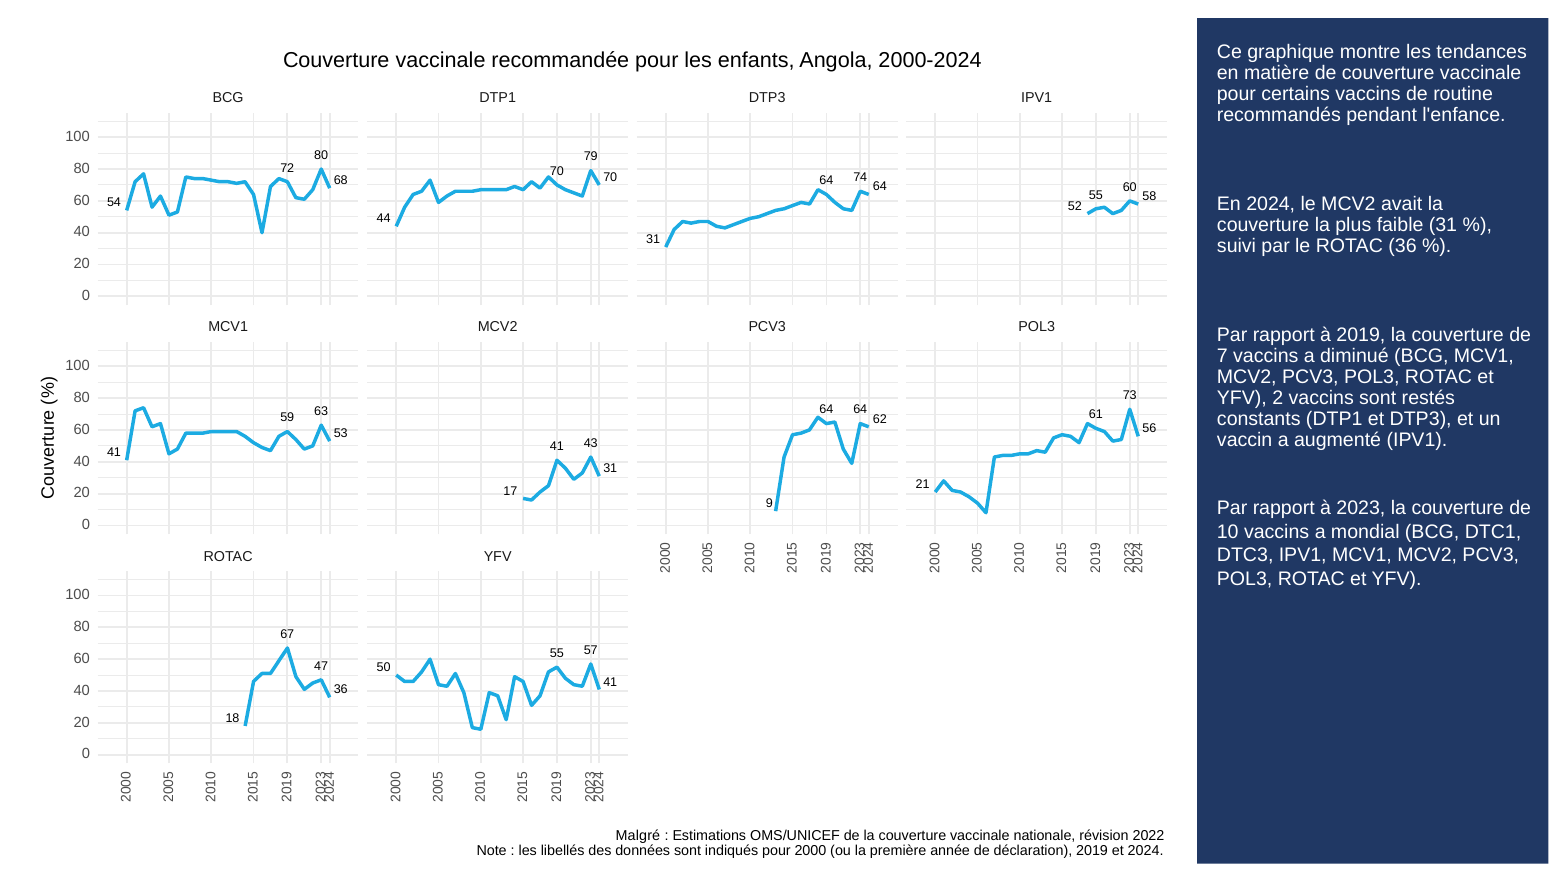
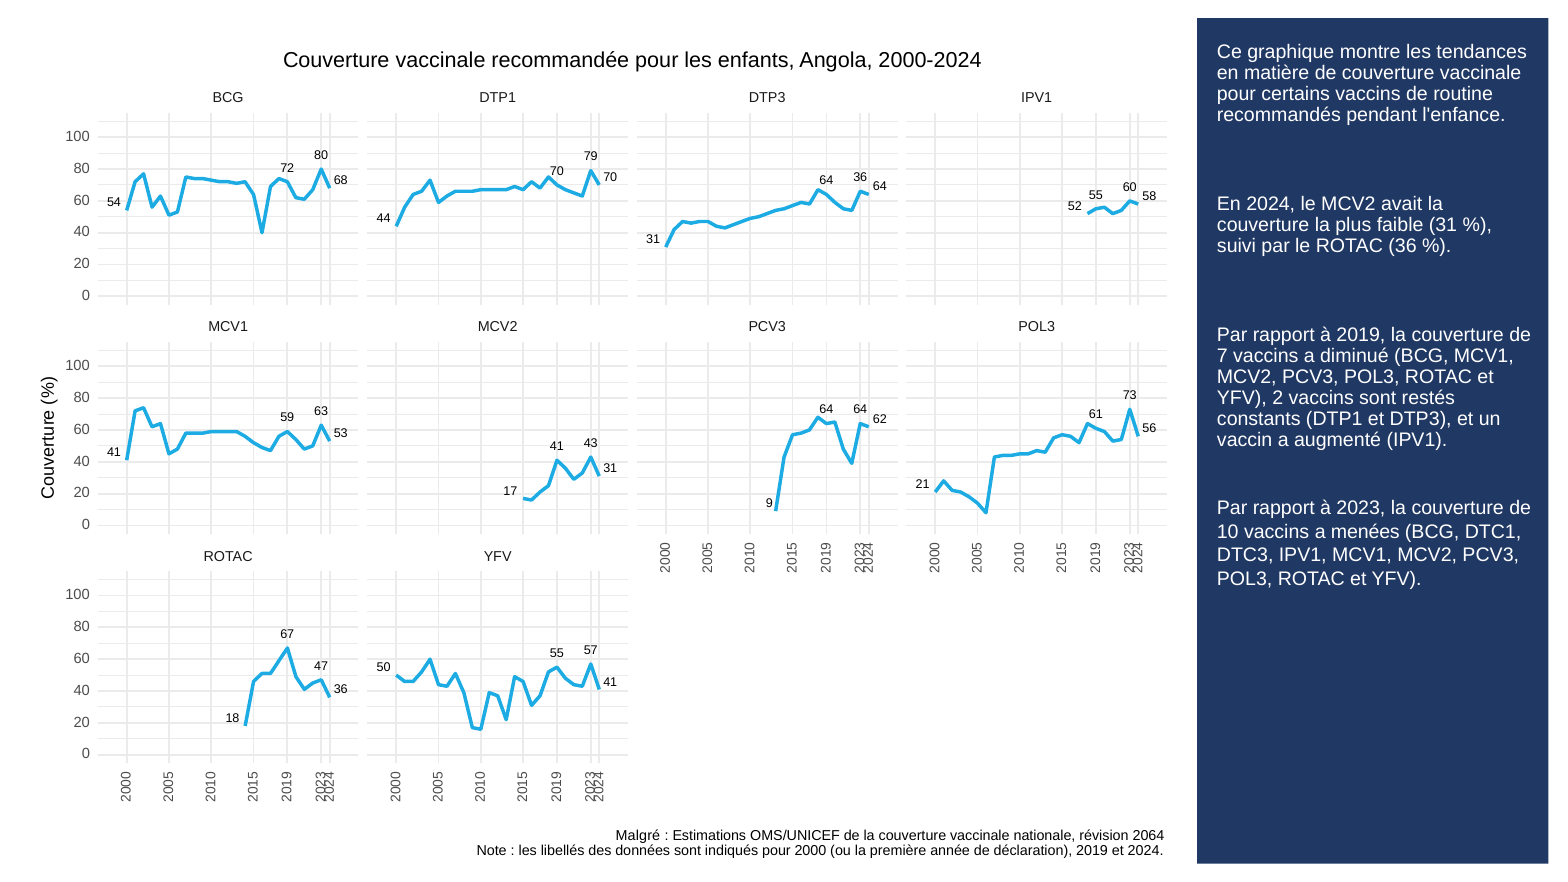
64 74: 74 -> 36
mondial: mondial -> menées
2022: 2022 -> 2064
